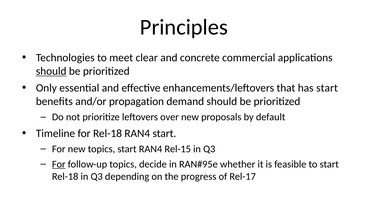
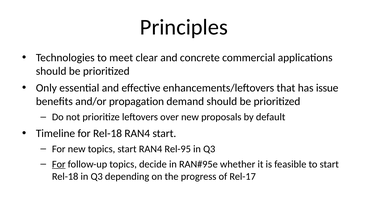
should at (51, 71) underline: present -> none
has start: start -> issue
Rel-15: Rel-15 -> Rel-95
